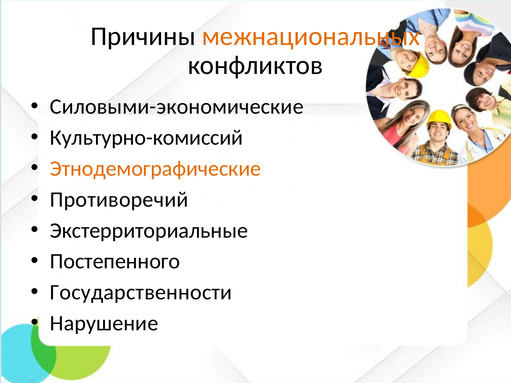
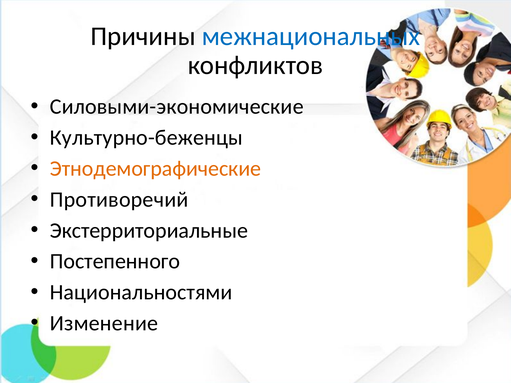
межнациональных colour: orange -> blue
Культурно-комиссий: Культурно-комиссий -> Культурно-беженцы
Государственности: Государственности -> Национальностями
Нарушение: Нарушение -> Изменение
